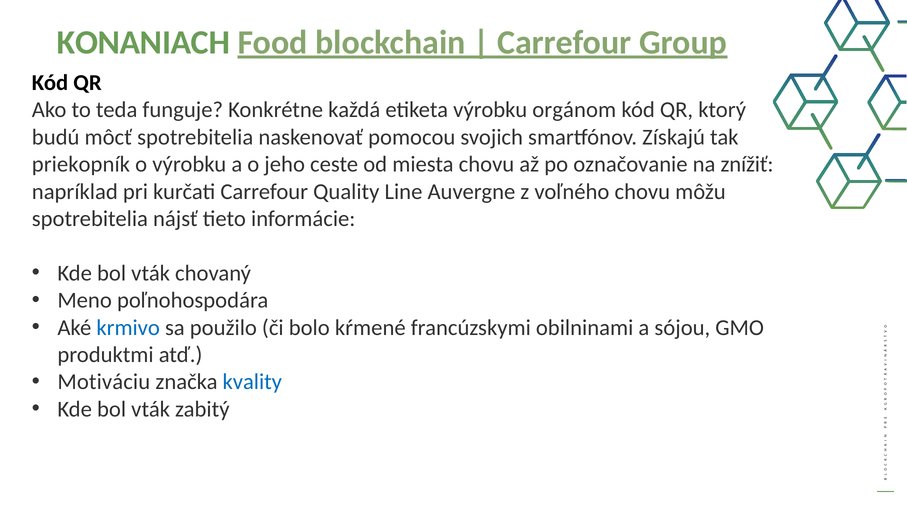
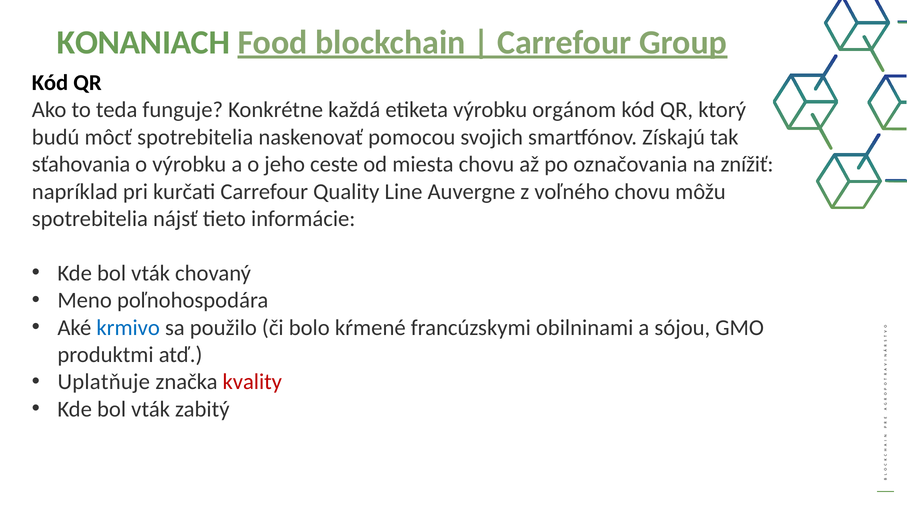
priekopník: priekopník -> sťahovania
označovanie: označovanie -> označovania
Motiváciu: Motiváciu -> Uplatňuje
kvality colour: blue -> red
